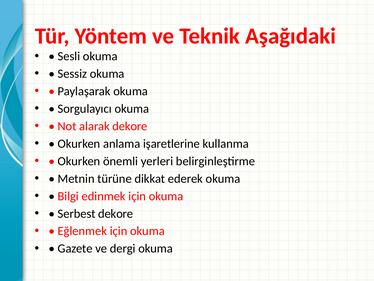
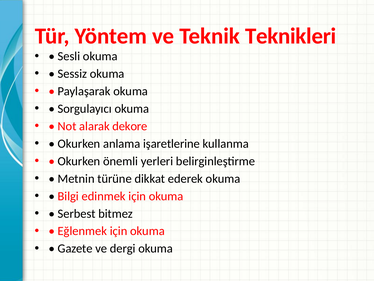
Aşağıdaki: Aşağıdaki -> Teknikleri
Serbest dekore: dekore -> bitmez
